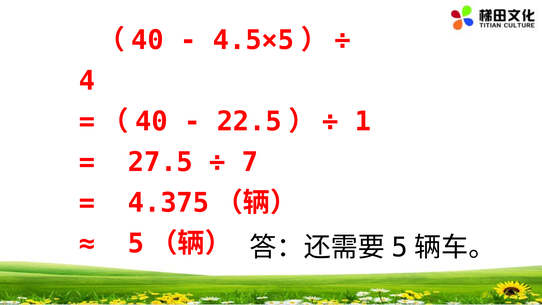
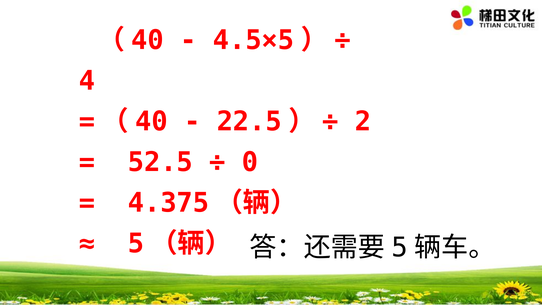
1: 1 -> 2
27.5: 27.5 -> 52.5
7: 7 -> 0
